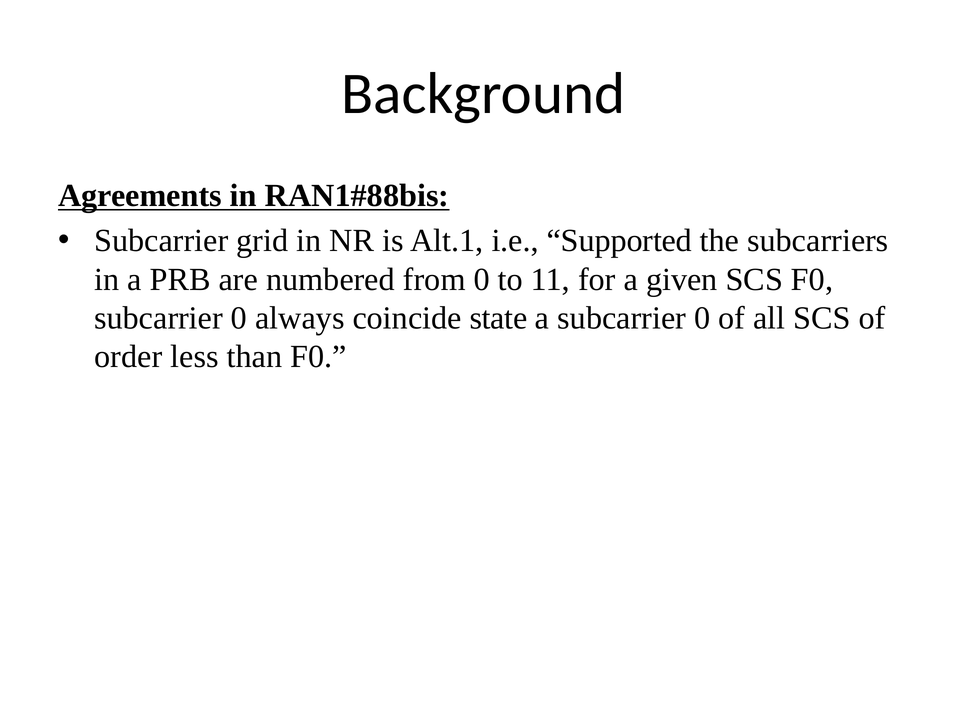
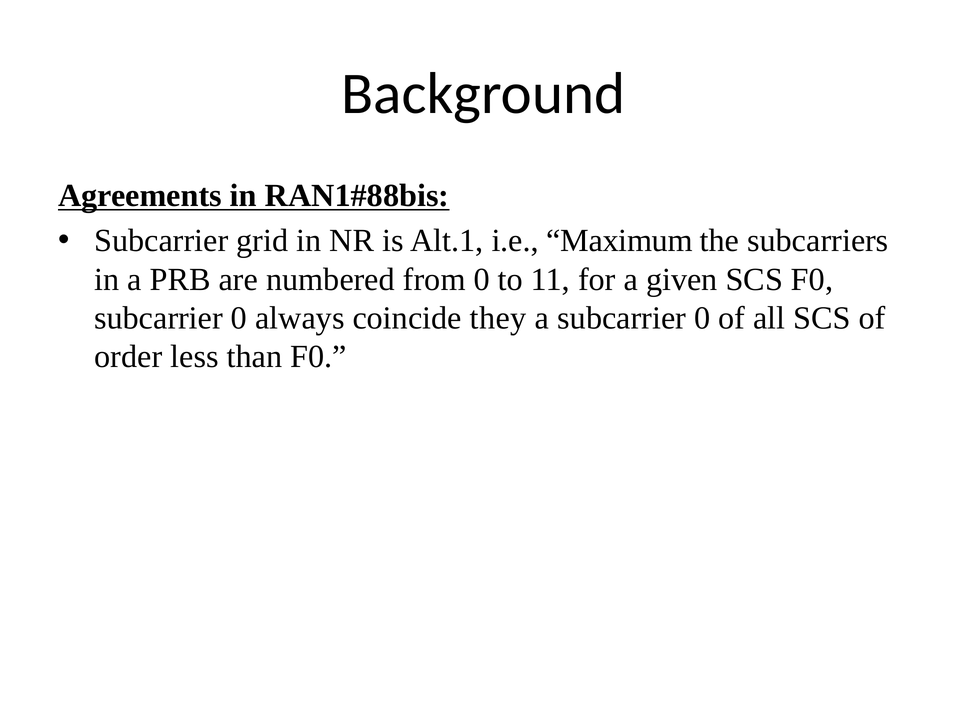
Supported: Supported -> Maximum
state: state -> they
